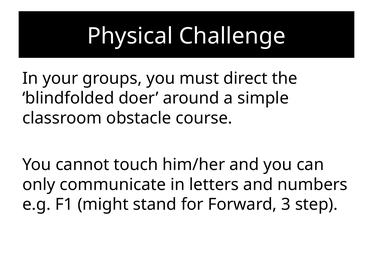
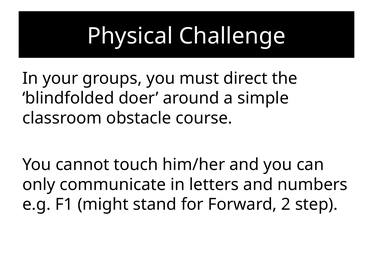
3: 3 -> 2
